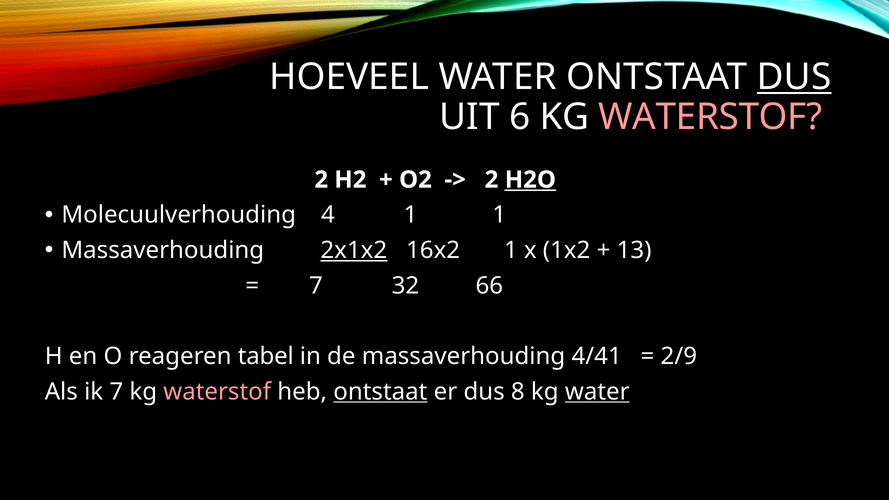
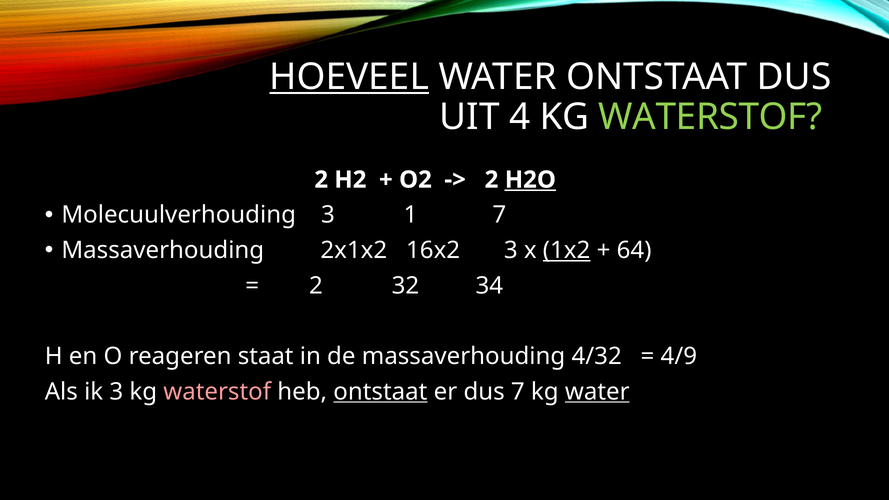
HOEVEEL underline: none -> present
DUS at (794, 77) underline: present -> none
6: 6 -> 4
WATERSTOF at (710, 117) colour: pink -> light green
Molecuulverhouding 4: 4 -> 3
1 1: 1 -> 7
2x1x2 underline: present -> none
16x2 1: 1 -> 3
1x2 underline: none -> present
13: 13 -> 64
7 at (316, 286): 7 -> 2
66: 66 -> 34
tabel: tabel -> staat
4/41: 4/41 -> 4/32
2/9: 2/9 -> 4/9
ik 7: 7 -> 3
dus 8: 8 -> 7
